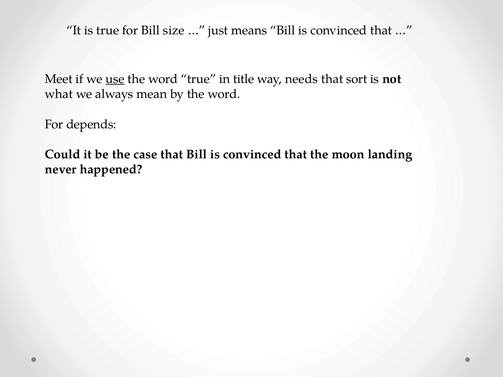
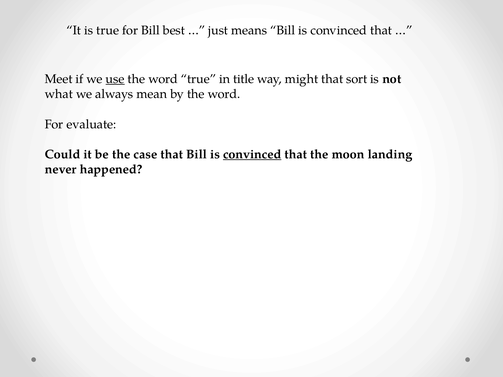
size: size -> best
needs: needs -> might
depends: depends -> evaluate
convinced at (252, 154) underline: none -> present
